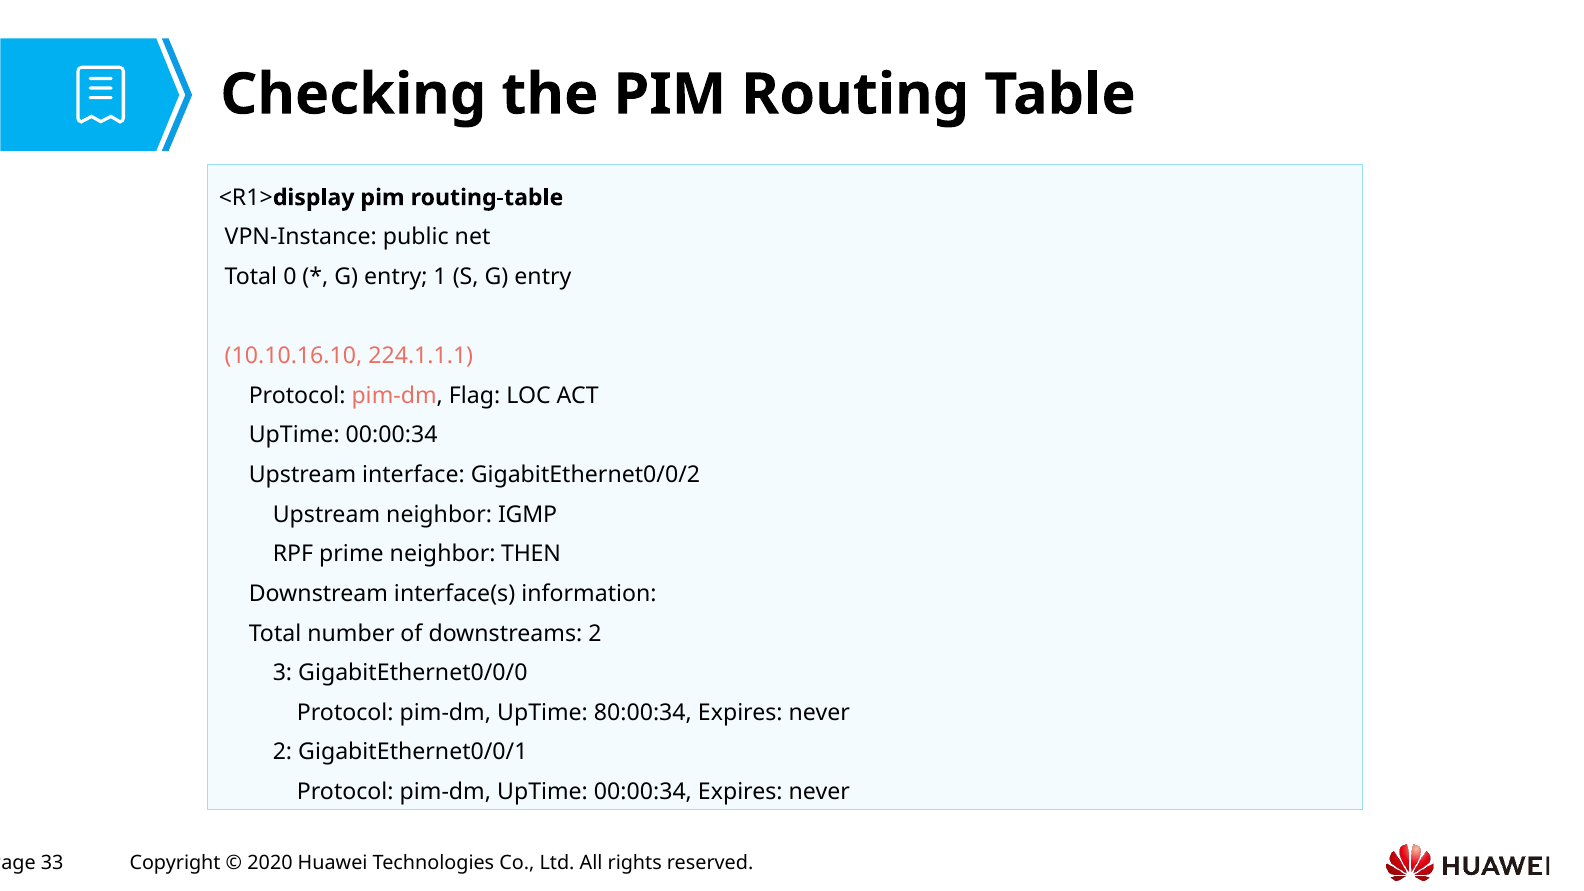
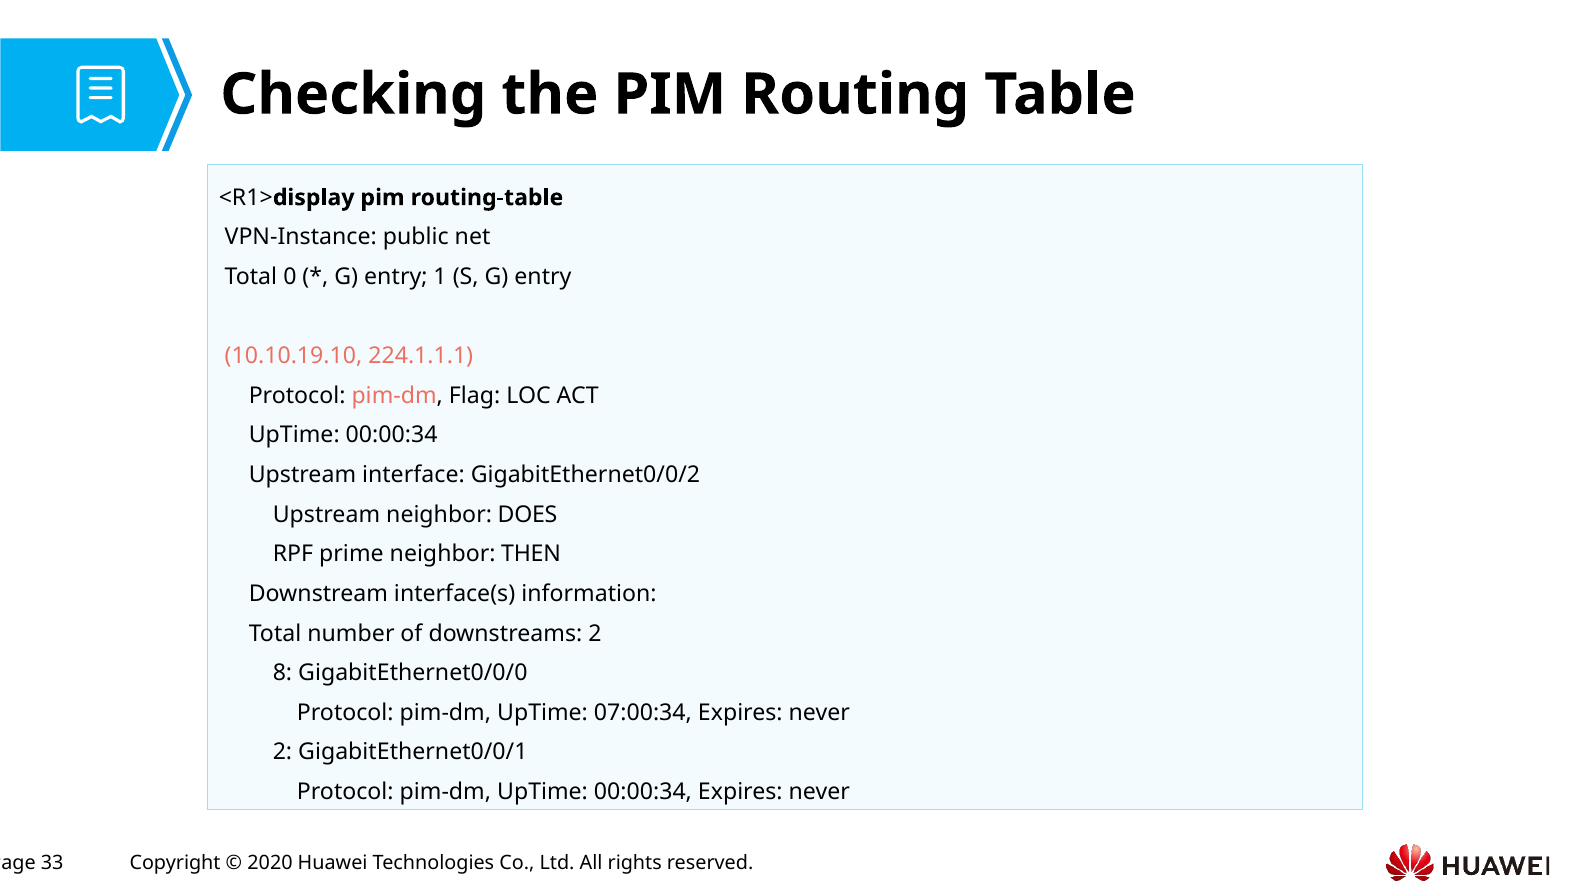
10.10.16.10: 10.10.16.10 -> 10.10.19.10
IGMP: IGMP -> DOES
3: 3 -> 8
80:00:34: 80:00:34 -> 07:00:34
